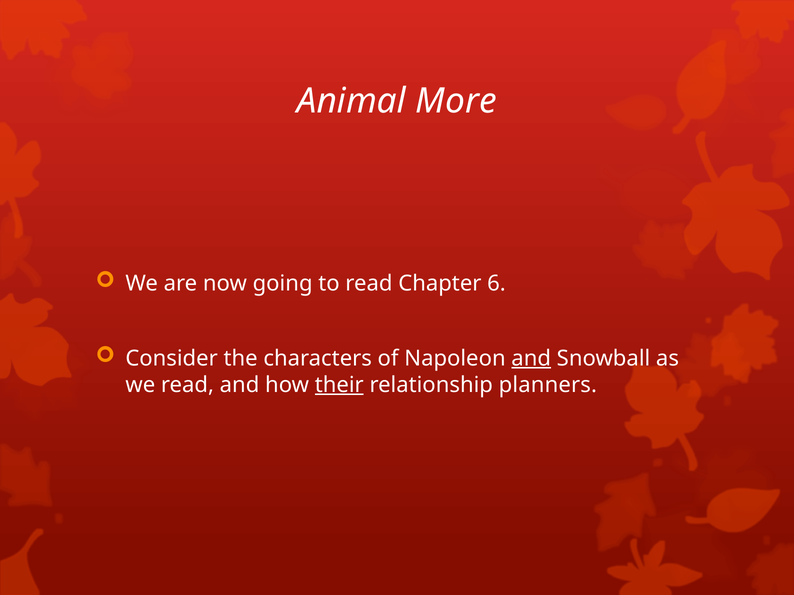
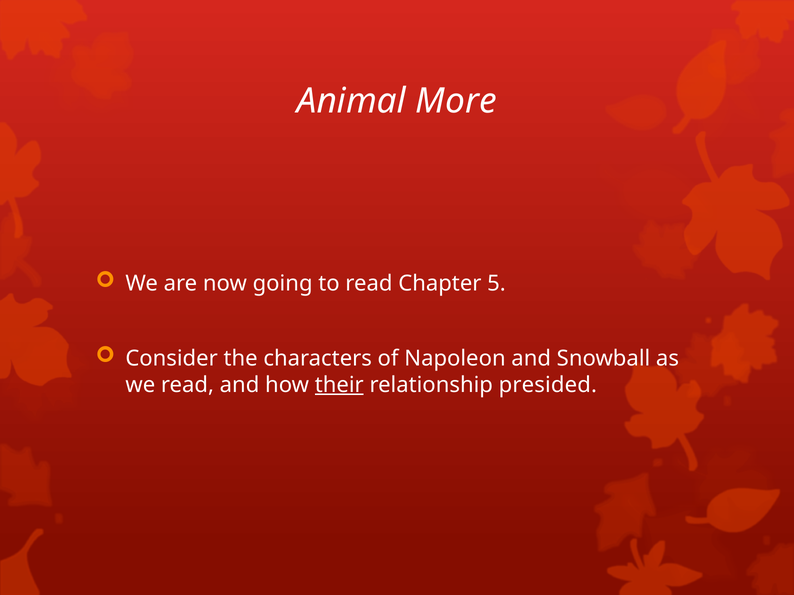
6: 6 -> 5
and at (531, 359) underline: present -> none
planners: planners -> presided
